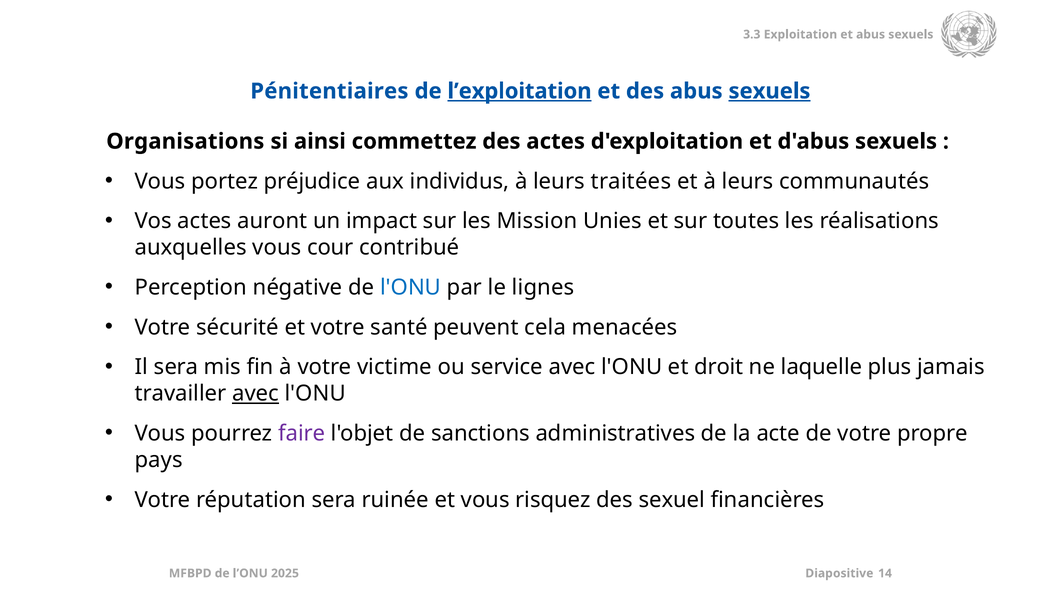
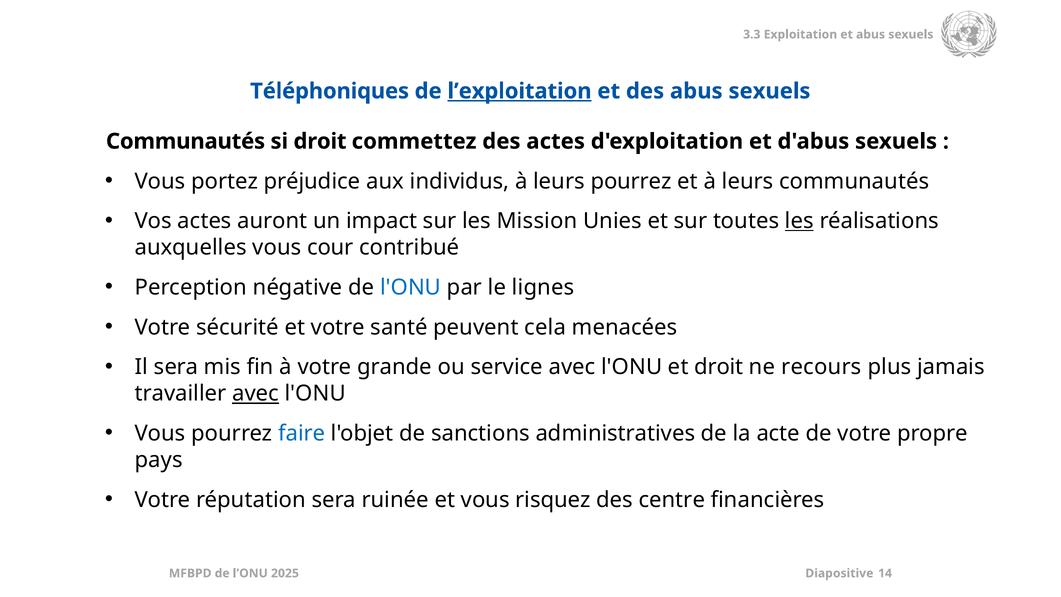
Pénitentiaires: Pénitentiaires -> Téléphoniques
sexuels at (769, 91) underline: present -> none
Organisations at (185, 141): Organisations -> Communautés
si ainsi: ainsi -> droit
leurs traitées: traitées -> pourrez
les at (799, 221) underline: none -> present
victime: victime -> grande
laquelle: laquelle -> recours
faire colour: purple -> blue
sexuel: sexuel -> centre
